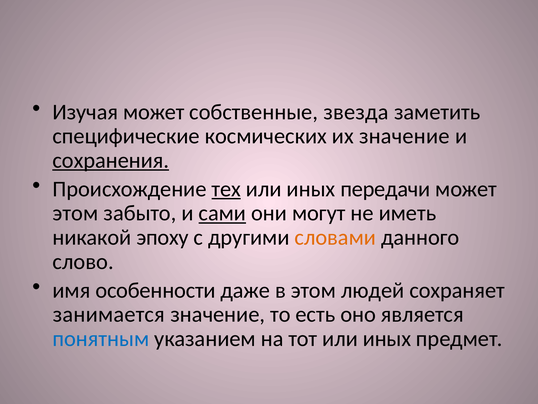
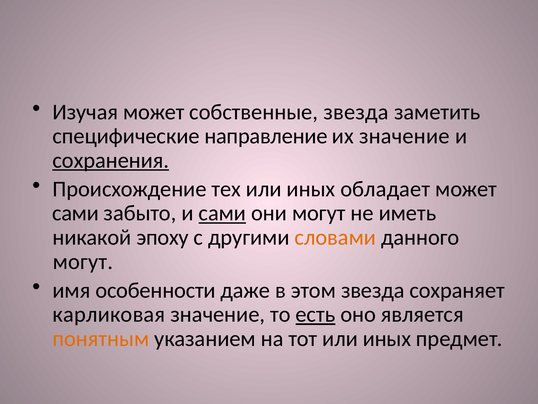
космических: космических -> направление
тех underline: present -> none
передачи: передачи -> обладает
этом at (75, 213): этом -> сами
слово at (83, 261): слово -> могут
этом людей: людей -> звезда
занимается: занимается -> карликовая
есть underline: none -> present
понятным colour: blue -> orange
